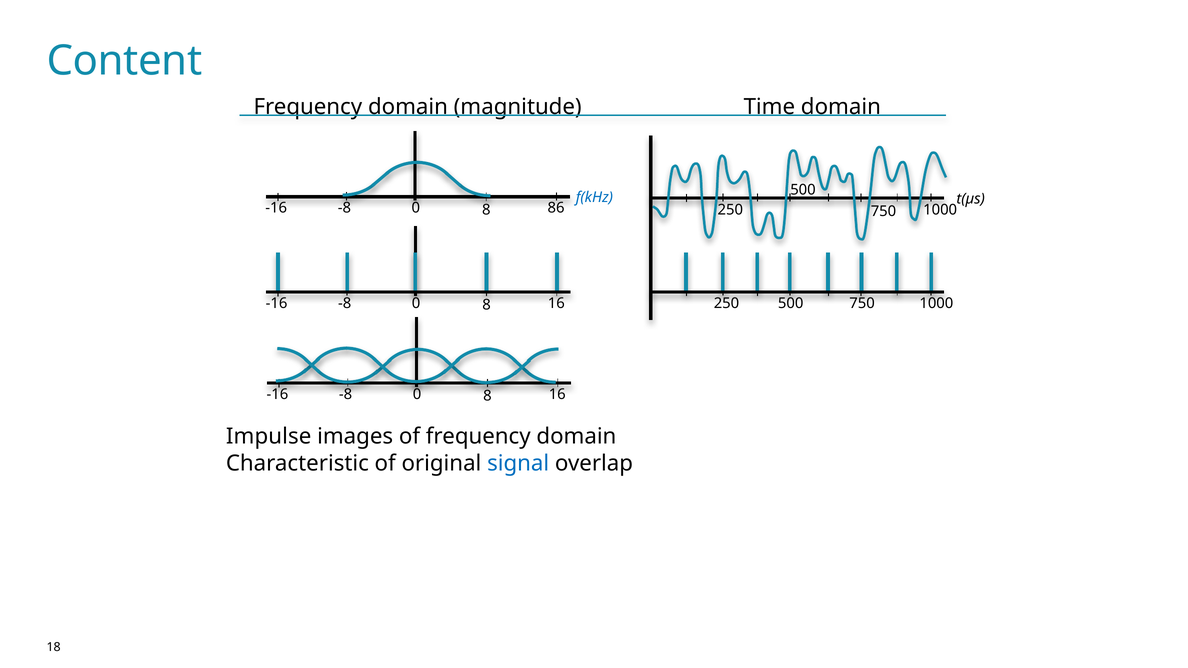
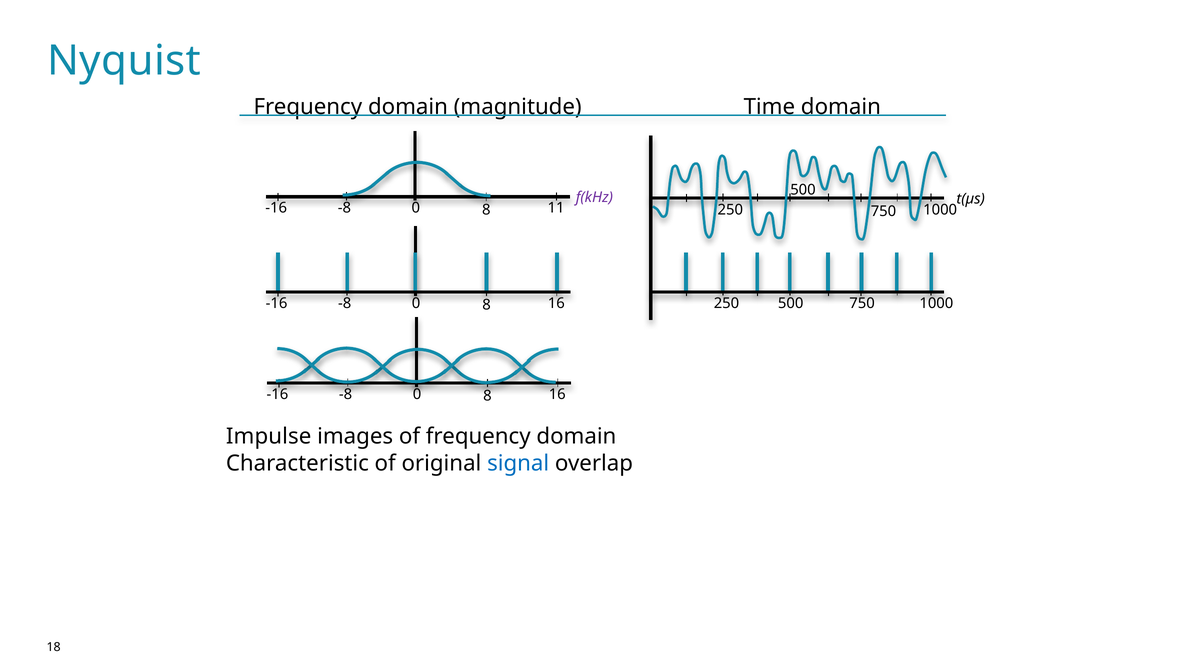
Content: Content -> Nyquist
f(kHz colour: blue -> purple
86: 86 -> 11
